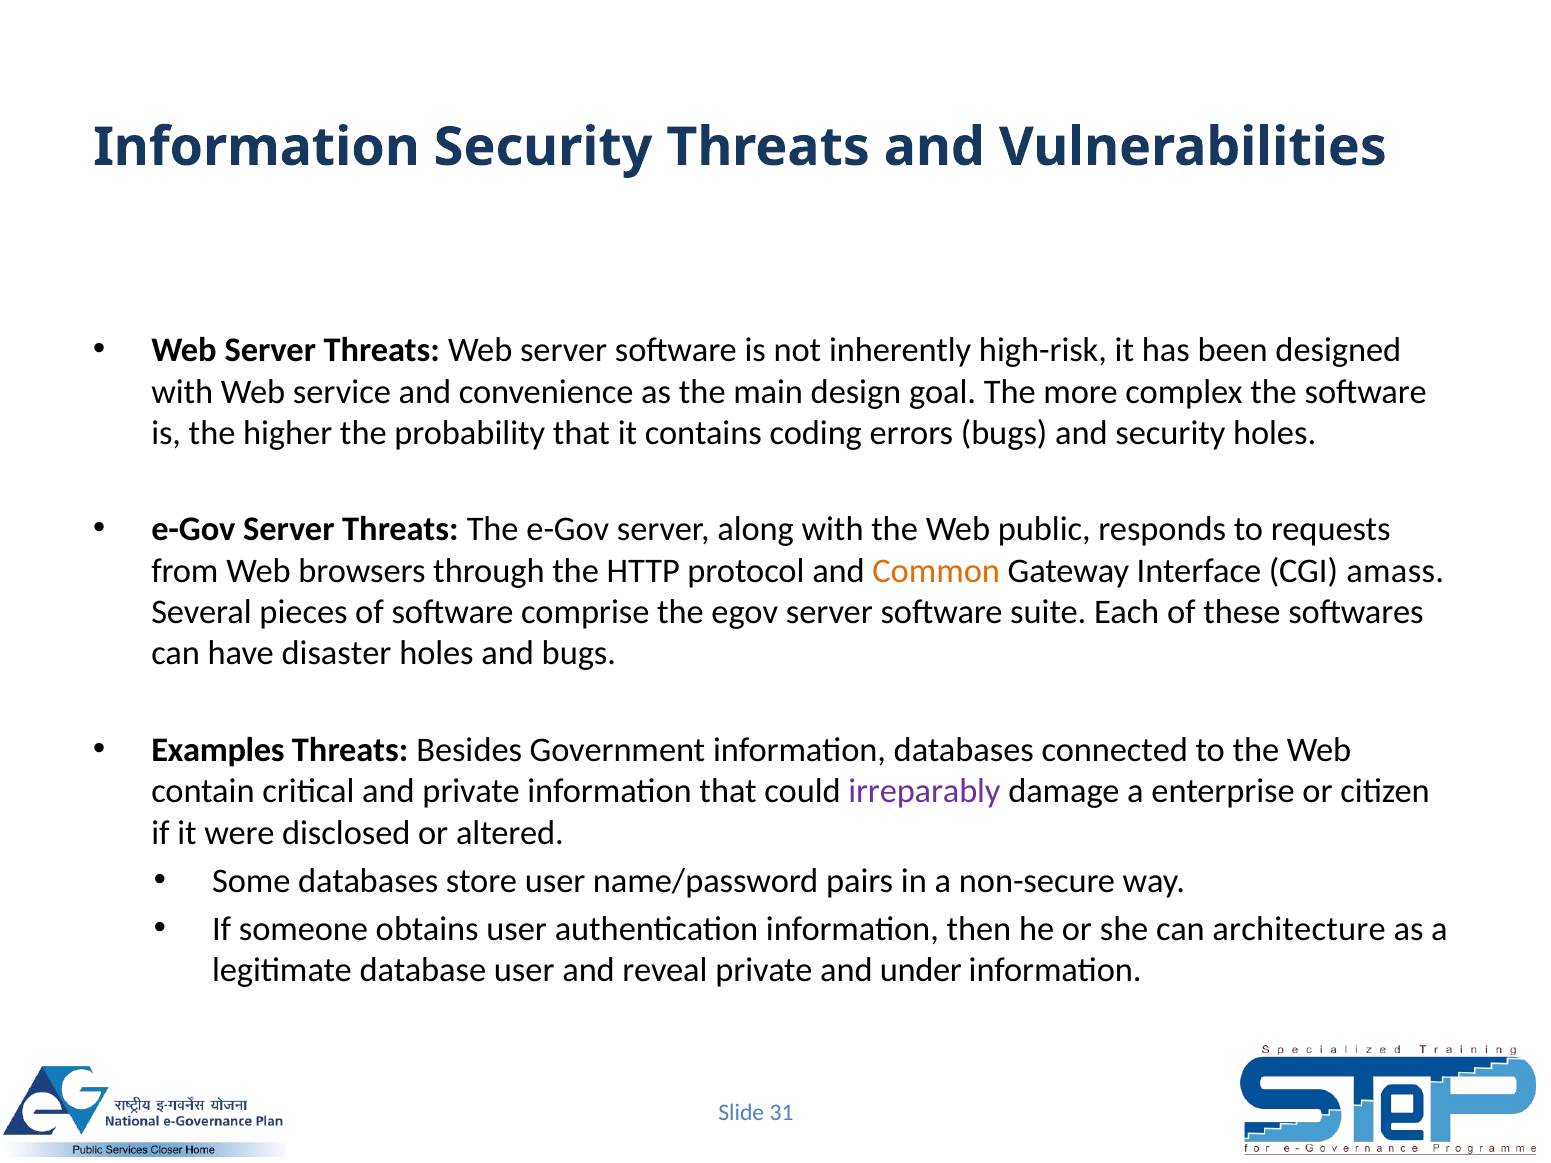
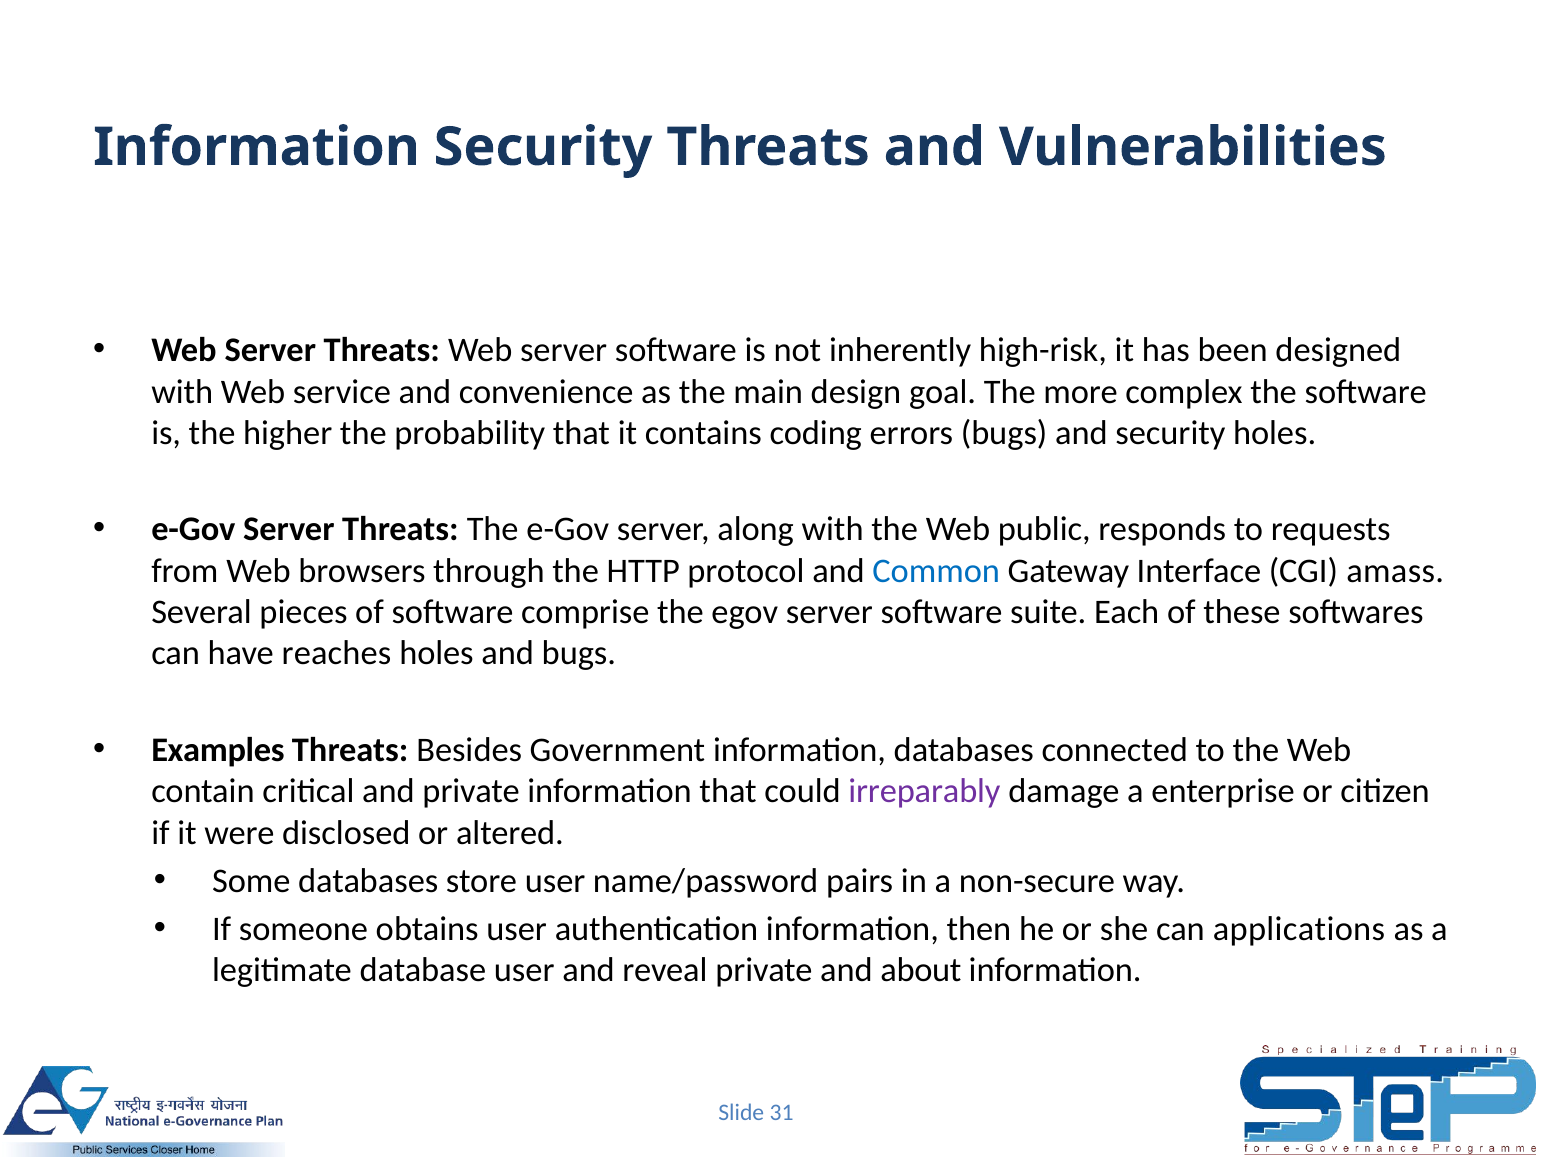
Common colour: orange -> blue
disaster: disaster -> reaches
architecture: architecture -> applications
under: under -> about
